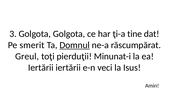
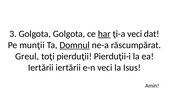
har underline: none -> present
ţi-a tine: tine -> veci
smerit: smerit -> munţii
Minunat-i: Minunat-i -> Pierduţii-i
